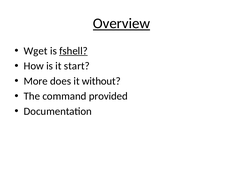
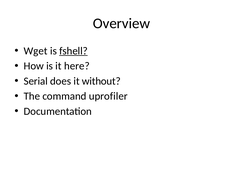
Overview underline: present -> none
start: start -> here
More: More -> Serial
provided: provided -> uprofiler
